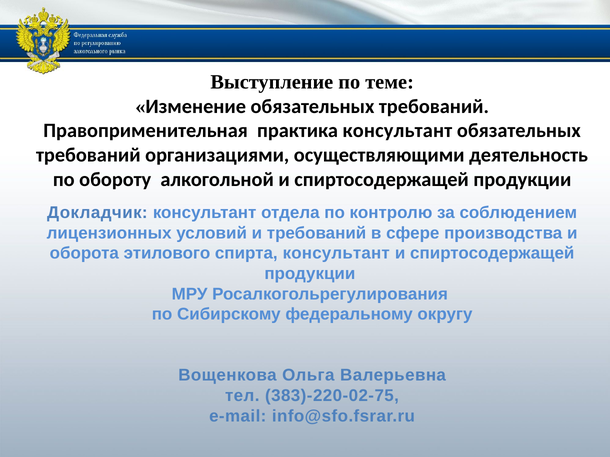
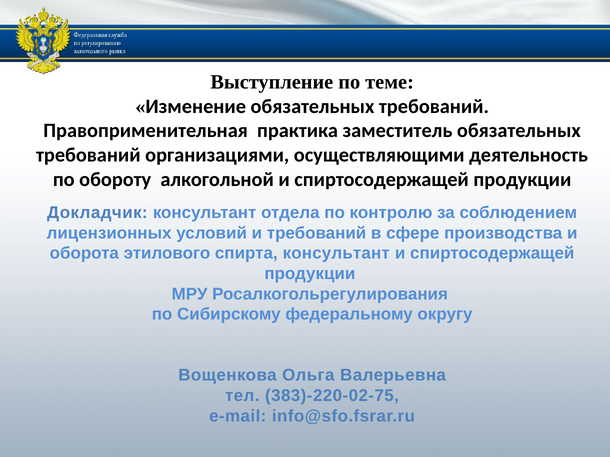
практика консультант: консультант -> заместитель
